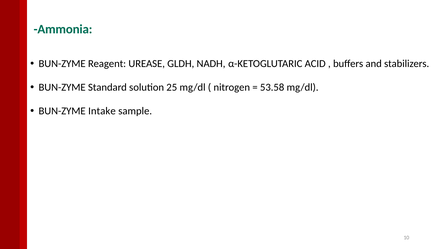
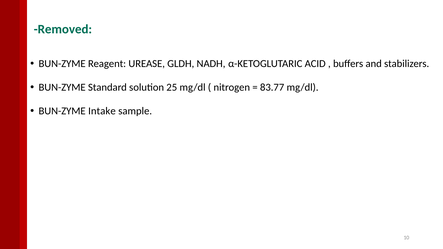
Ammonia: Ammonia -> Removed
53.58: 53.58 -> 83.77
